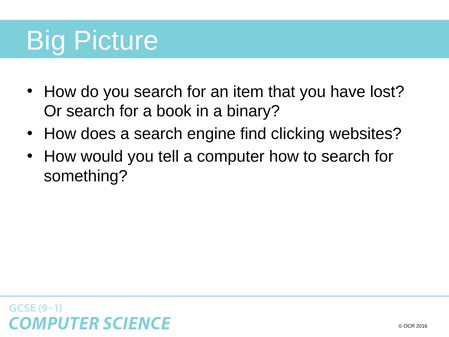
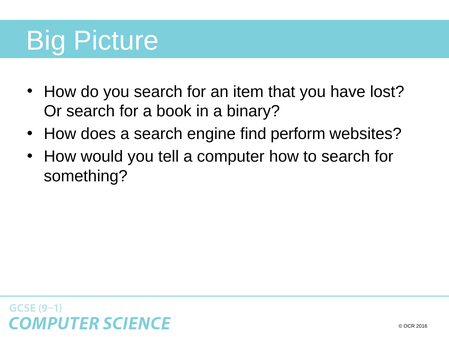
clicking: clicking -> perform
